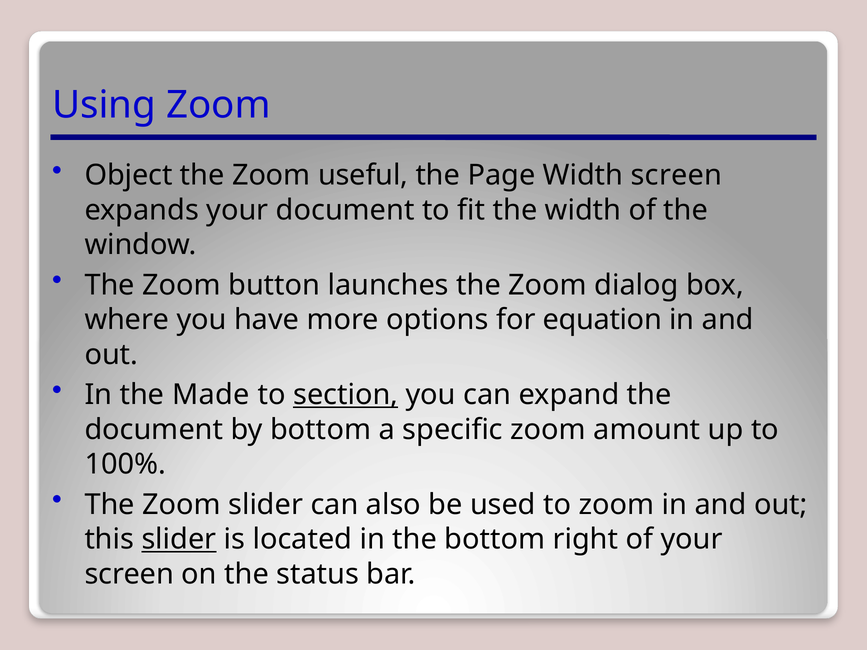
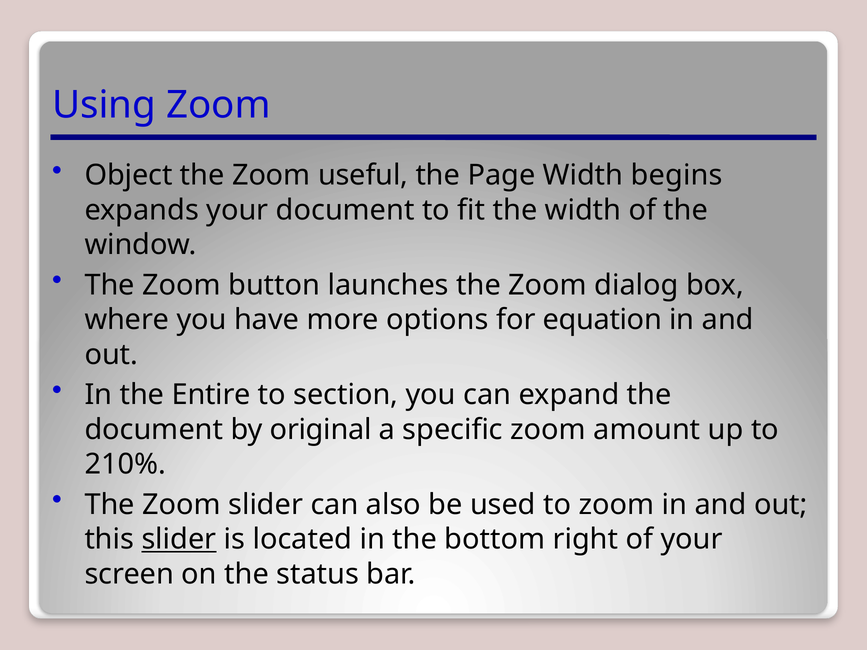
Width screen: screen -> begins
Made: Made -> Entire
section underline: present -> none
by bottom: bottom -> original
100%: 100% -> 210%
